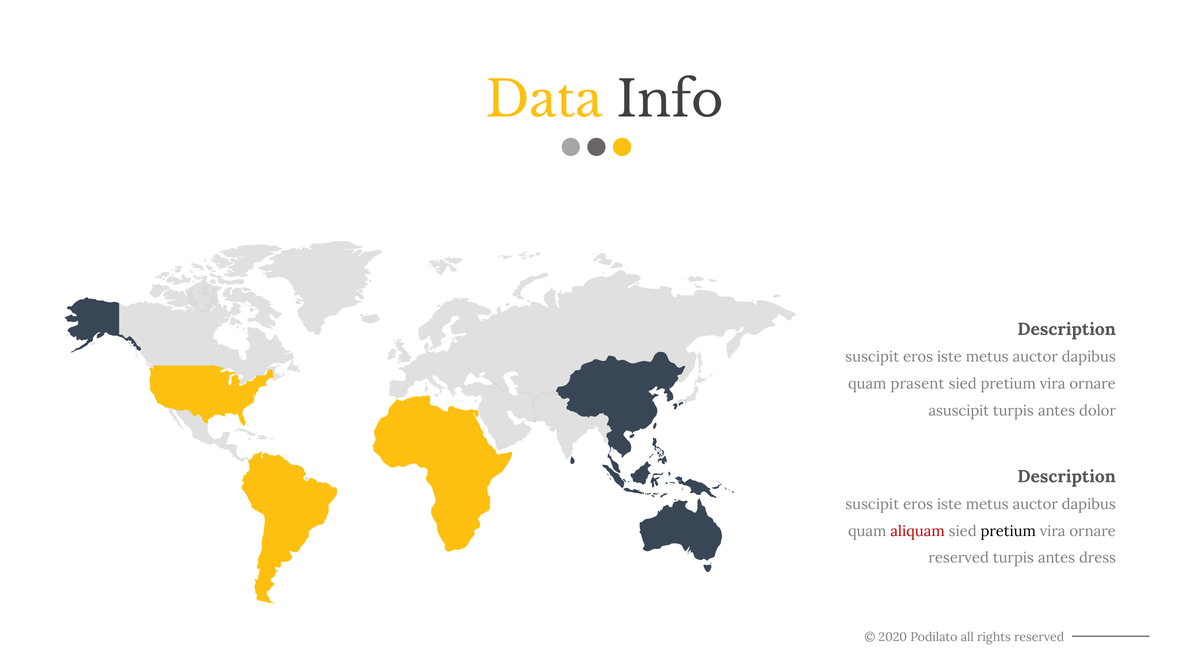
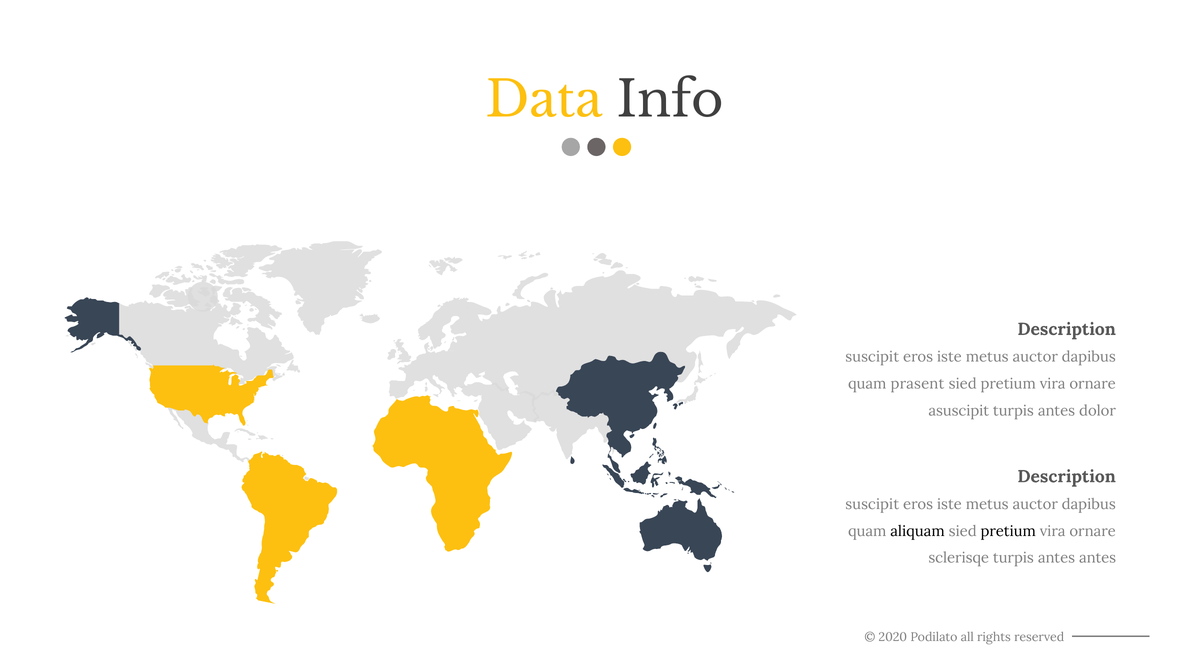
aliquam colour: red -> black
reserved at (959, 558): reserved -> sclerisqe
antes dress: dress -> antes
